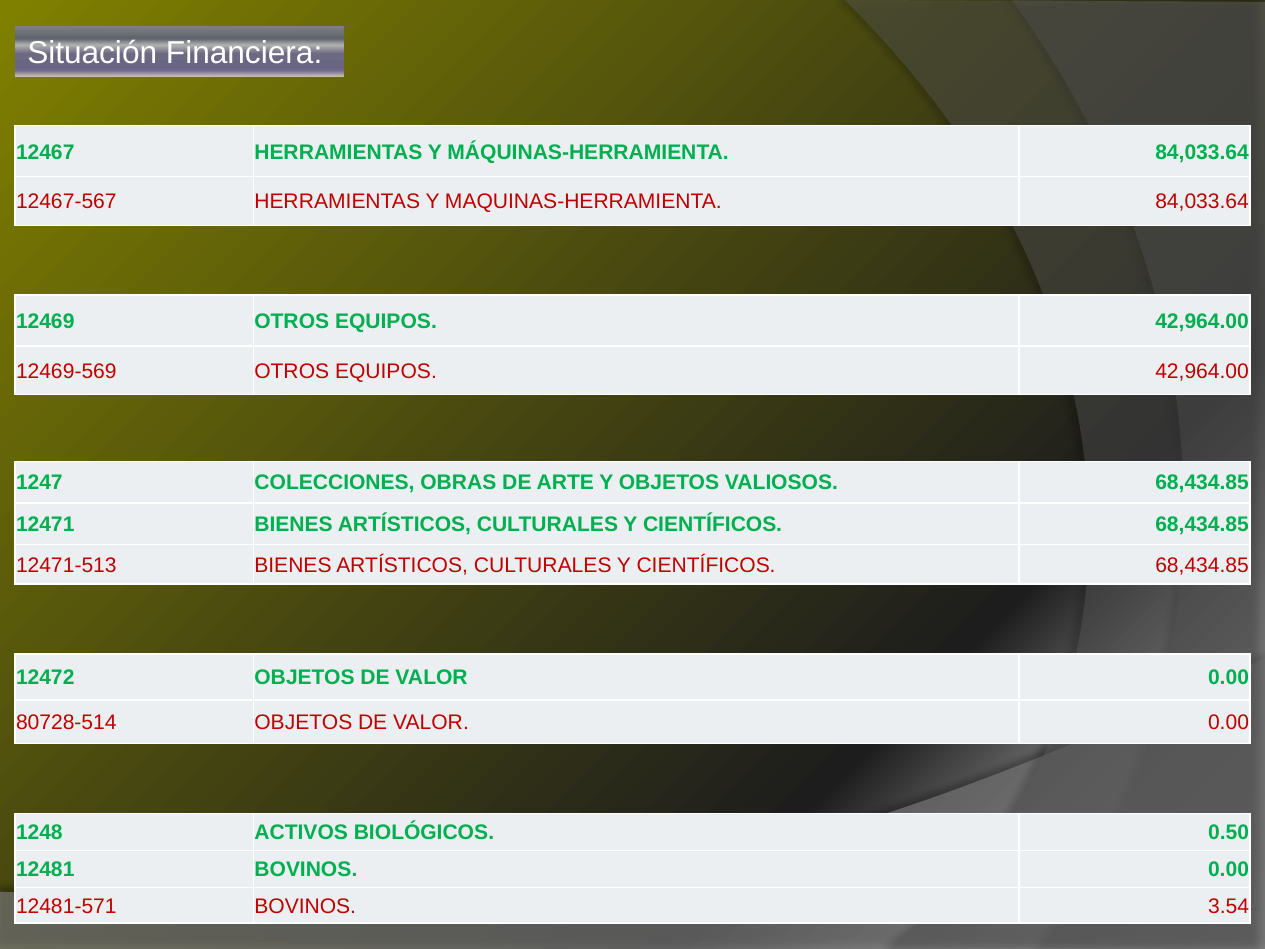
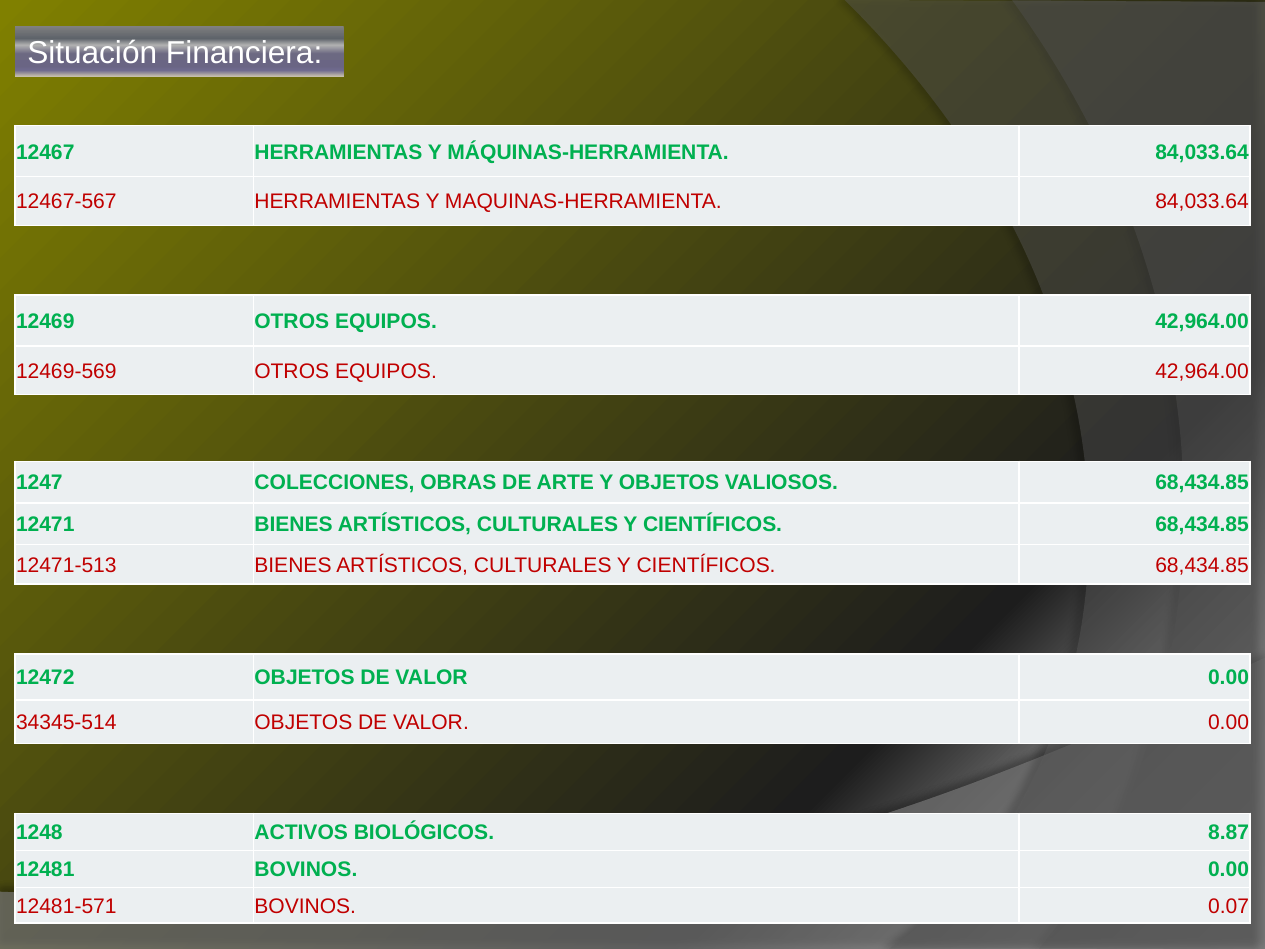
80728-514: 80728-514 -> 34345-514
0.50: 0.50 -> 8.87
3.54: 3.54 -> 0.07
